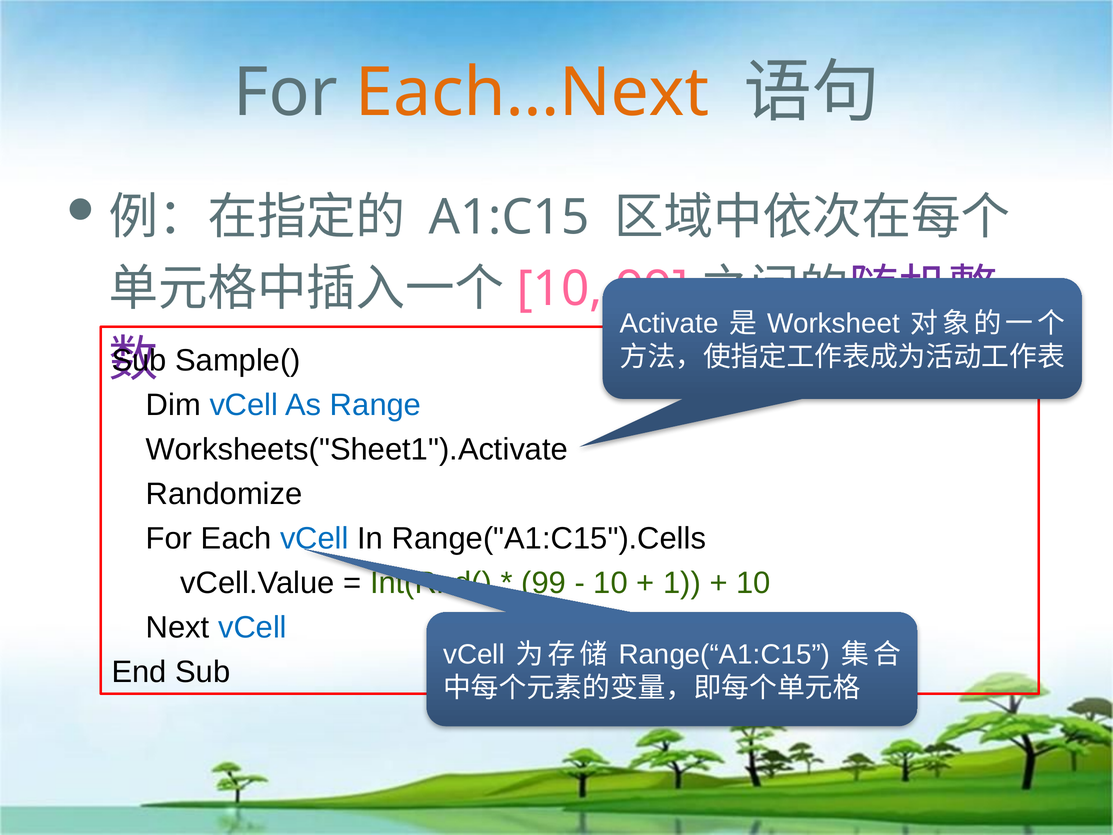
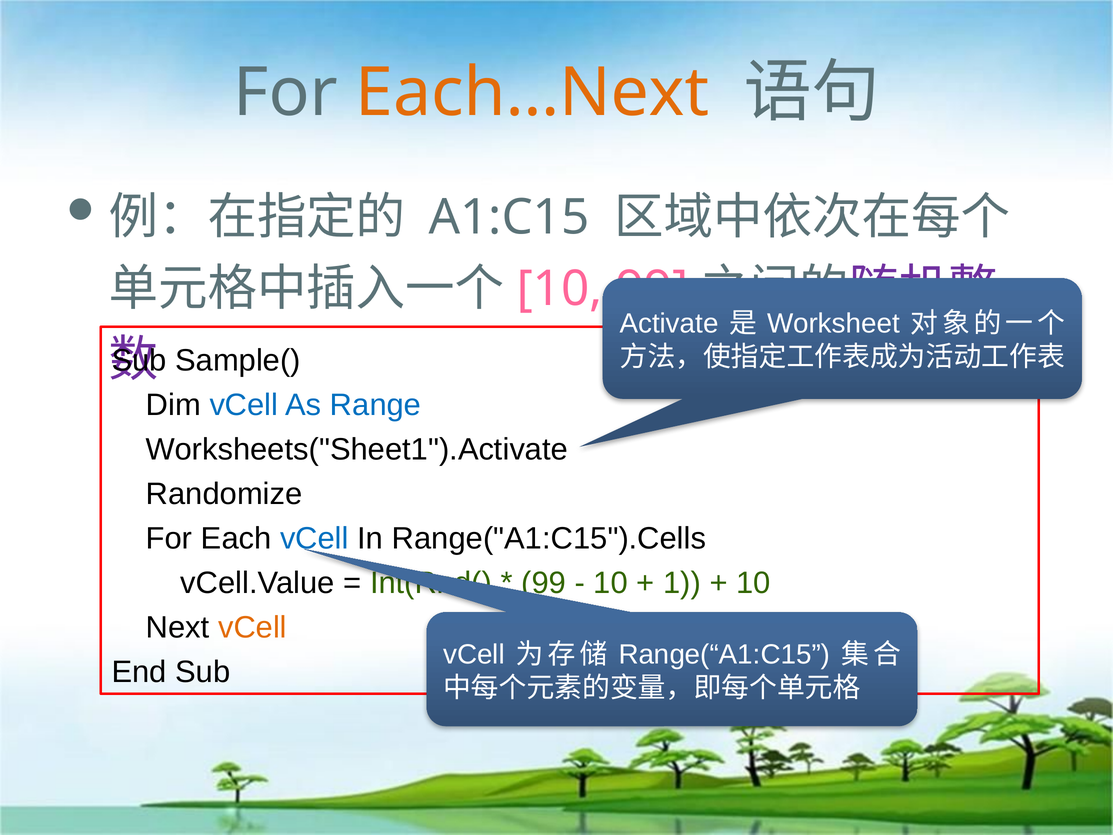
vCell at (252, 627) colour: blue -> orange
